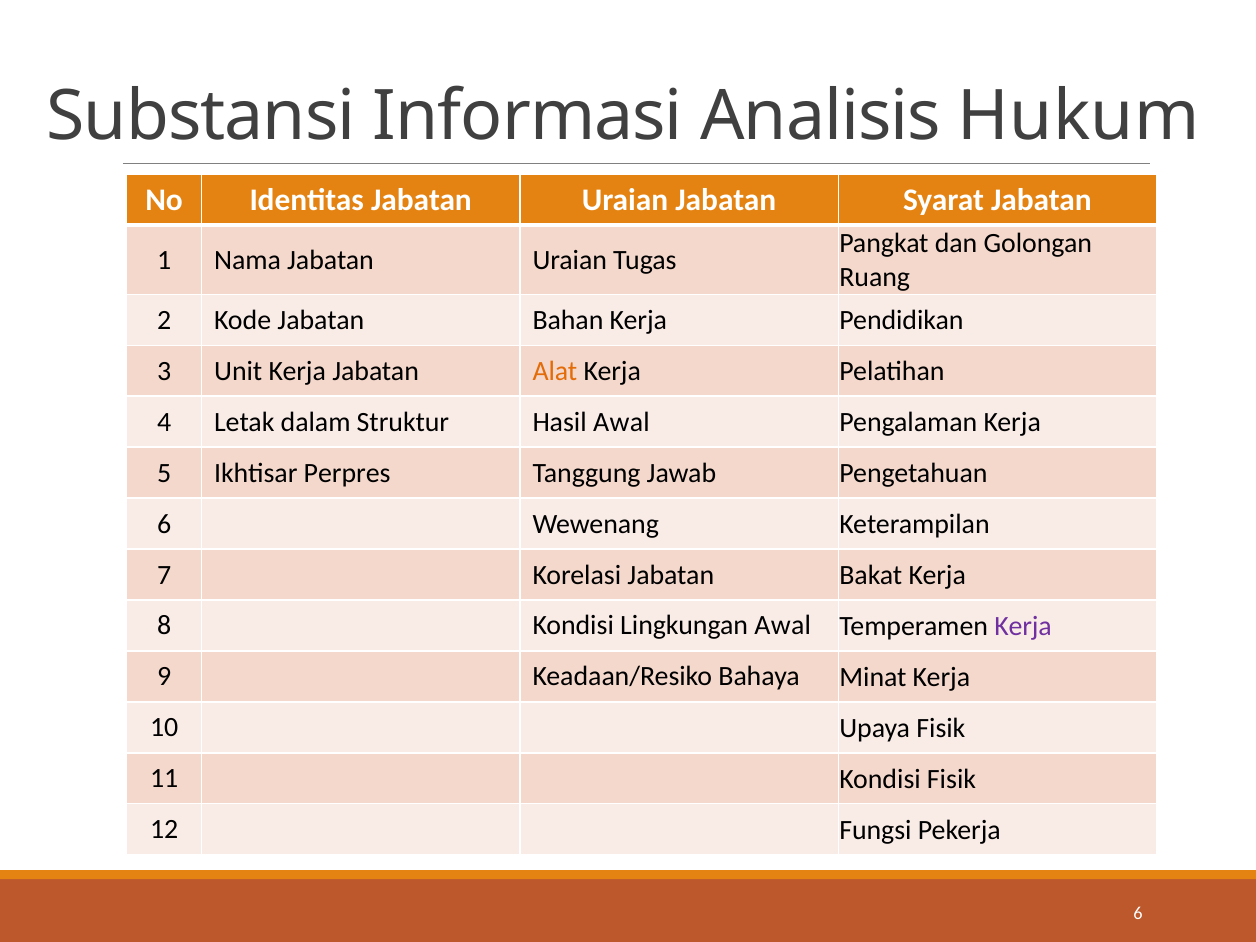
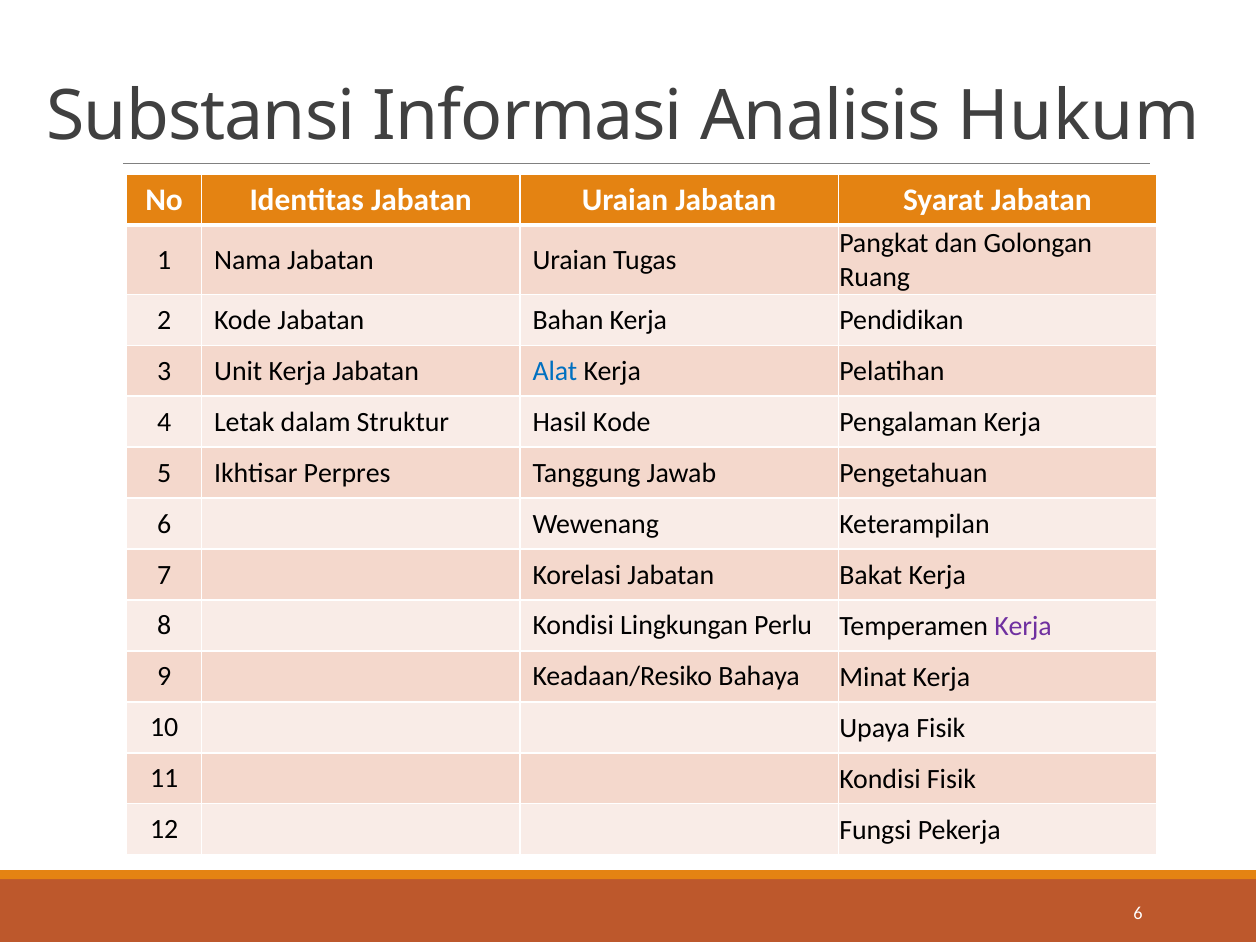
Alat colour: orange -> blue
Hasil Awal: Awal -> Kode
Lingkungan Awal: Awal -> Perlu
